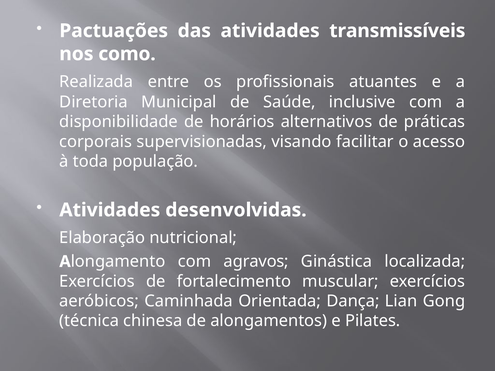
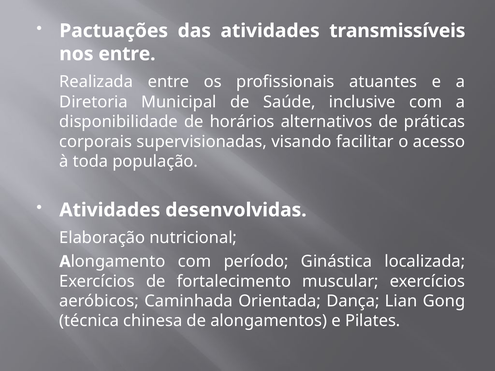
nos como: como -> entre
agravos: agravos -> período
